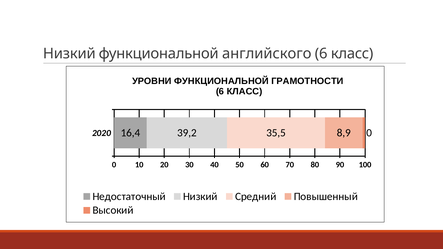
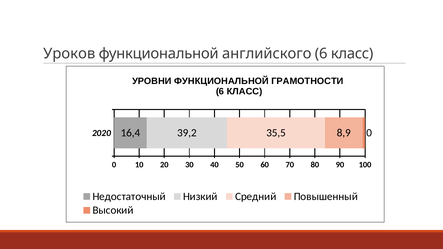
Низкий at (69, 54): Низкий -> Уроков
